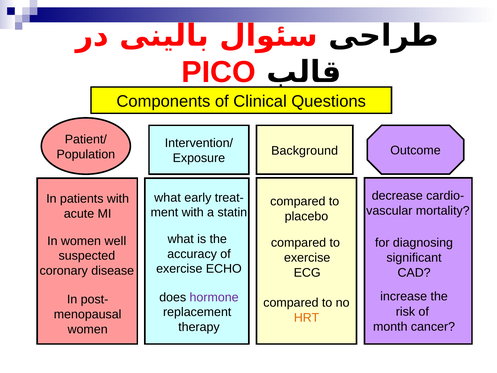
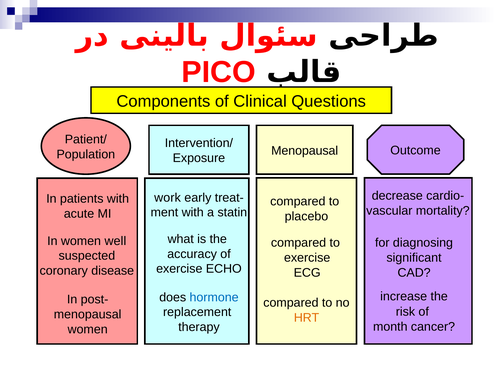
Background at (305, 151): Background -> Menopausal
what at (168, 197): what -> work
hormone colour: purple -> blue
